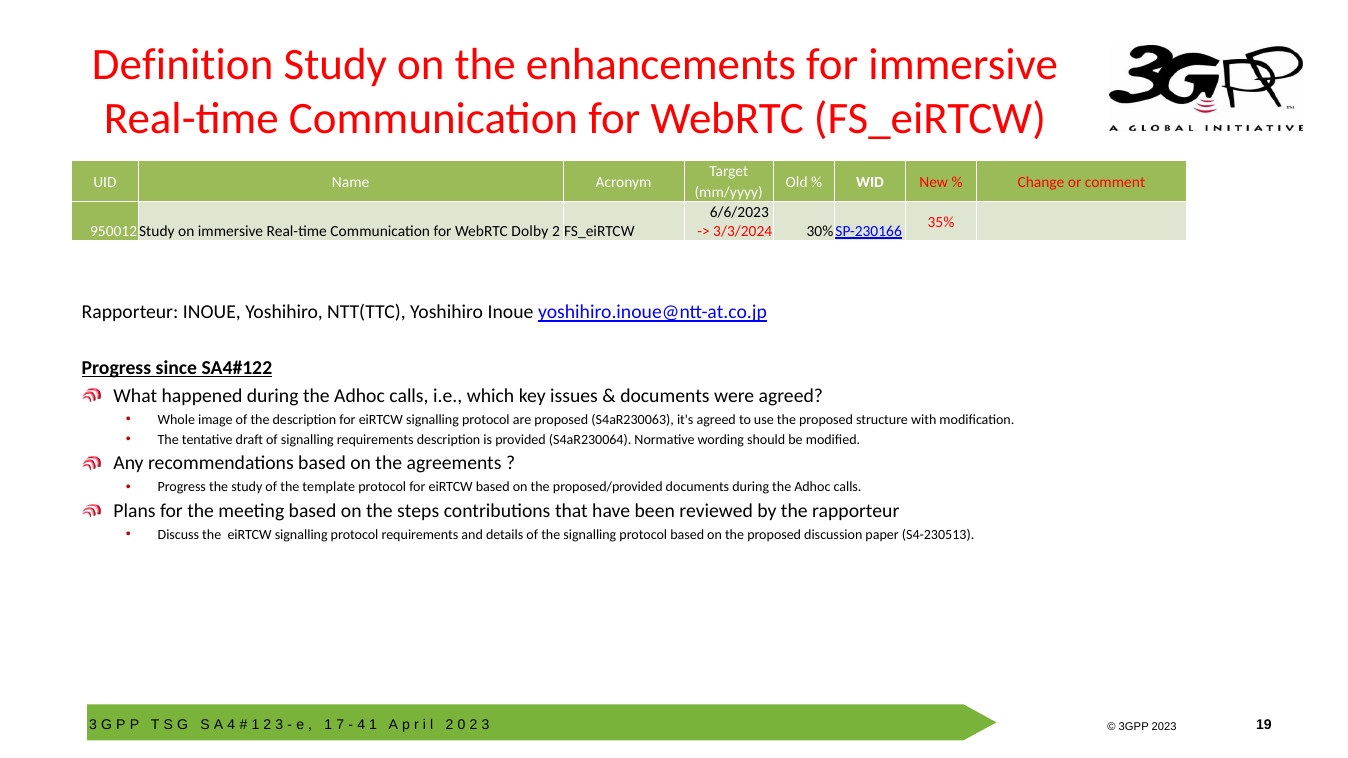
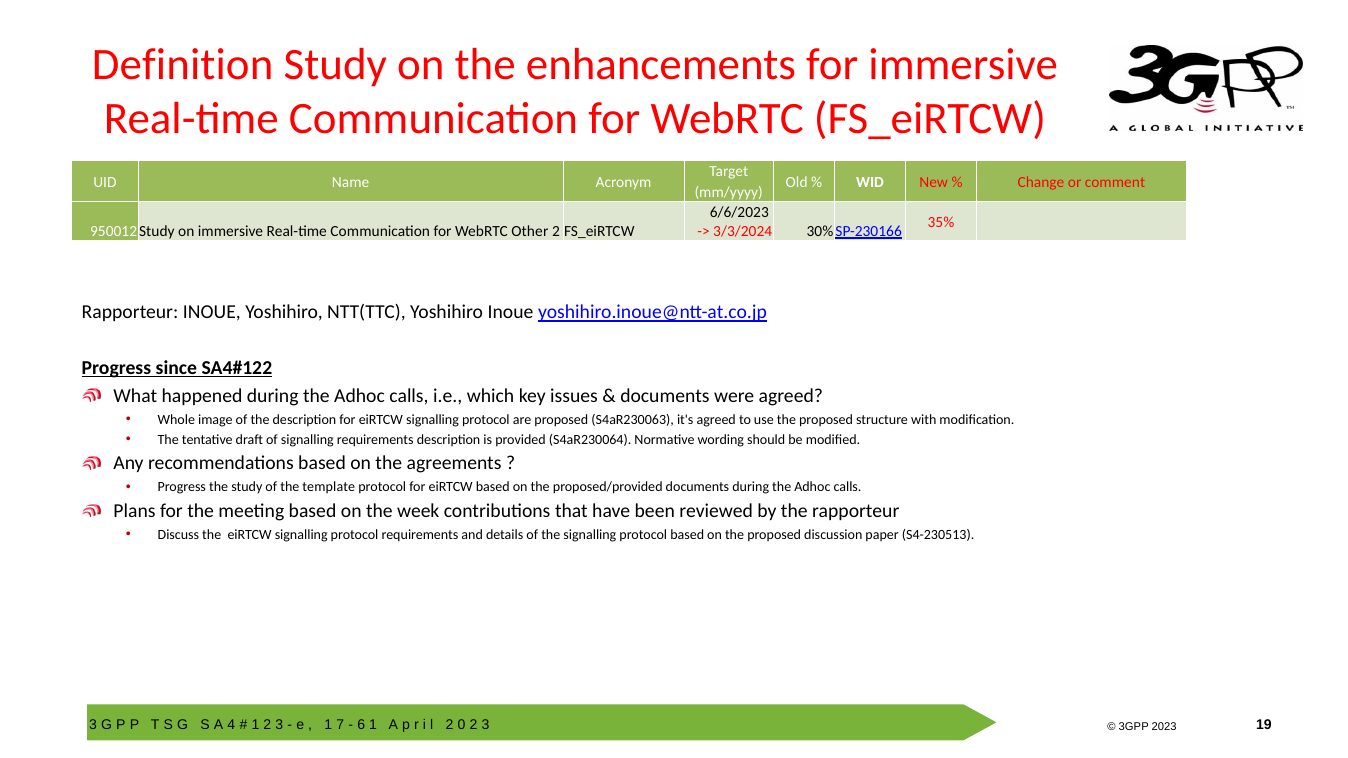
Dolby: Dolby -> Other
steps: steps -> week
4 at (361, 725): 4 -> 6
